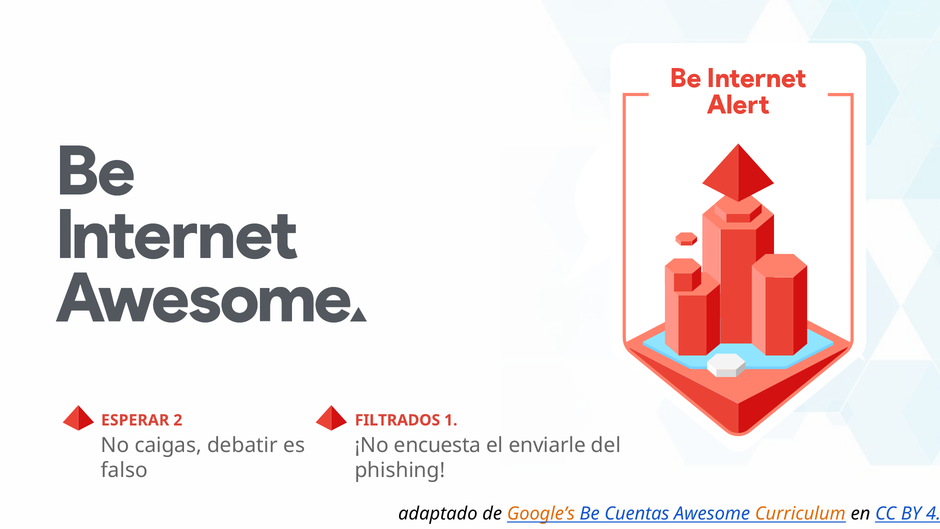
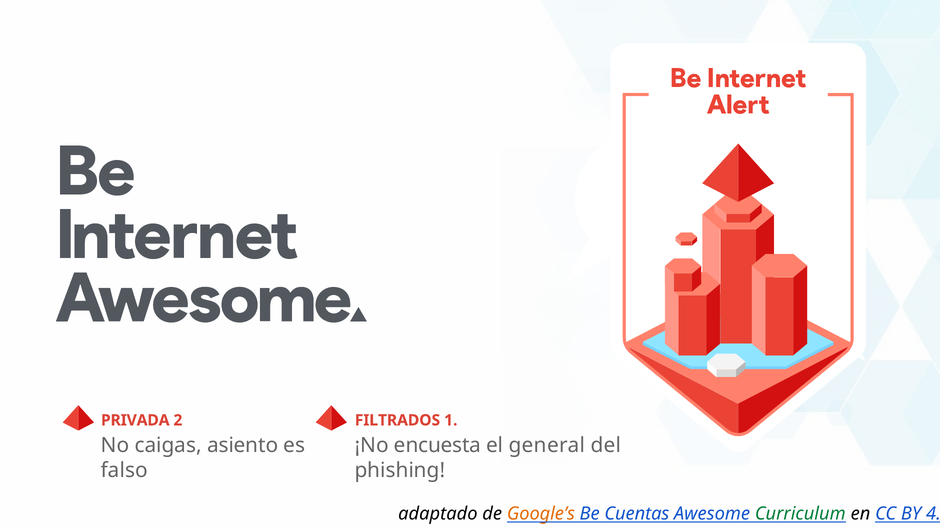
ESPERAR: ESPERAR -> PRIVADA
debatir: debatir -> asiento
enviarle: enviarle -> general
Curriculum colour: orange -> green
